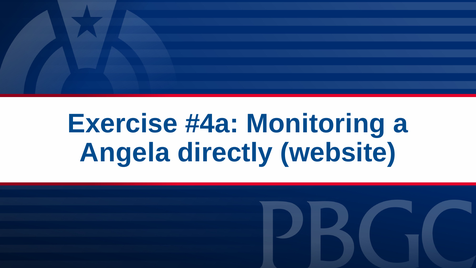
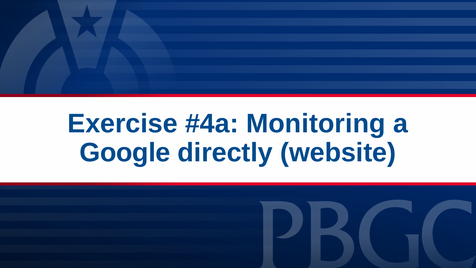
Angela: Angela -> Google
